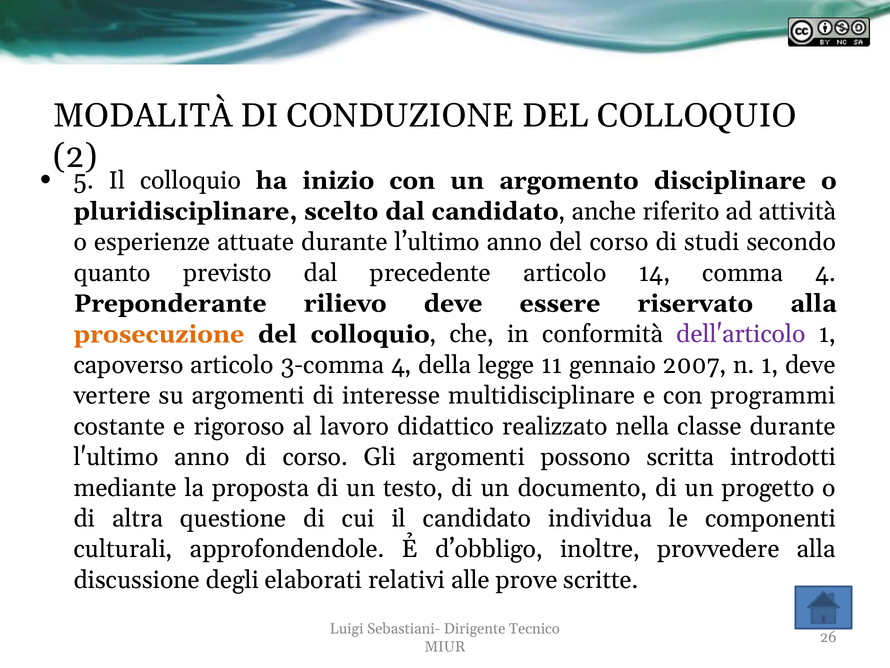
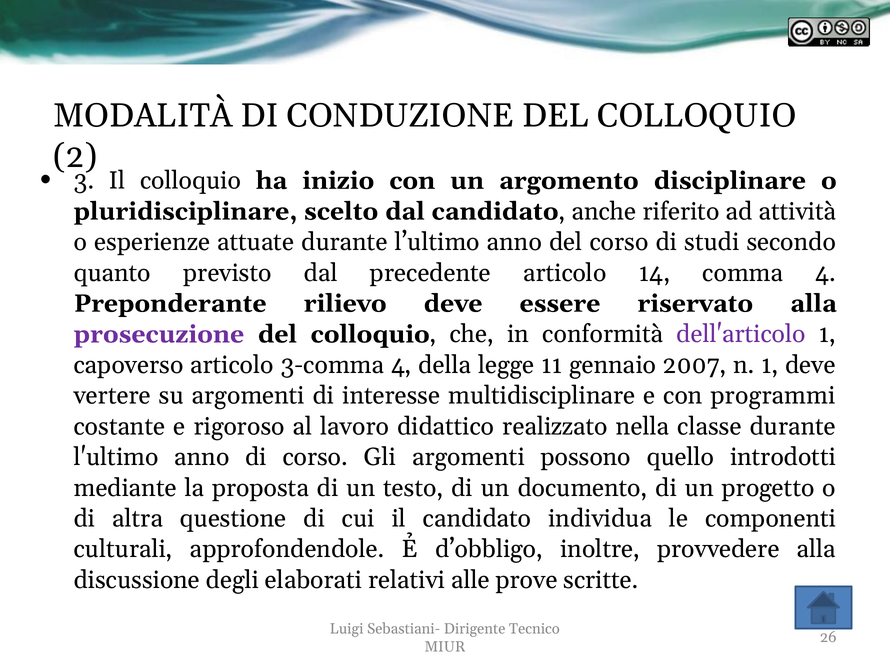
5: 5 -> 3
prosecuzione colour: orange -> purple
scritta: scritta -> quello
